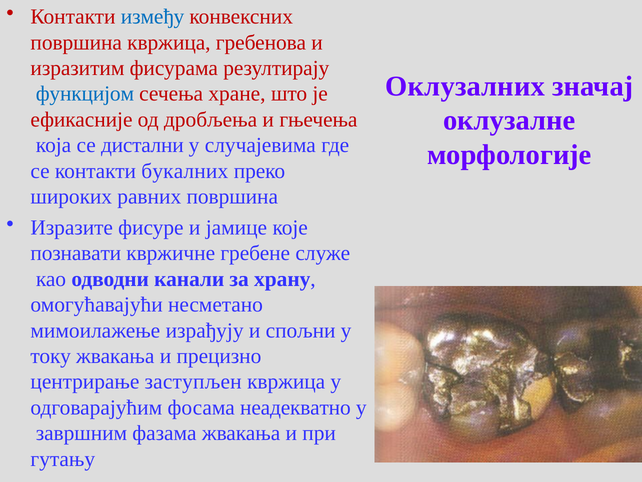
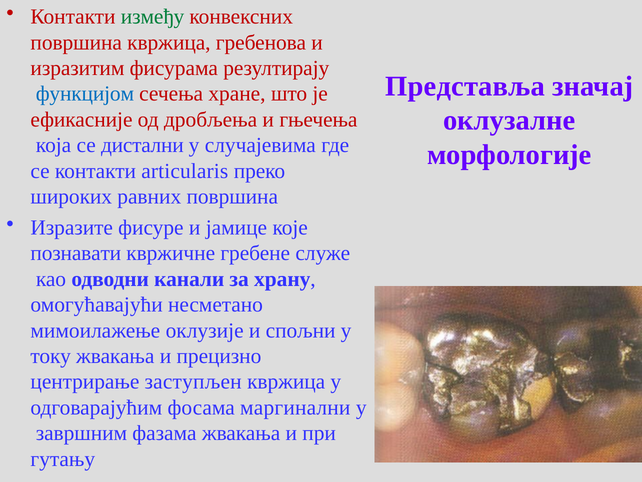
између colour: blue -> green
Оклузалних: Оклузалних -> Представља
букалних: букалних -> articularis
израђују: израђују -> оклузије
неадекватно: неадекватно -> маргинални
